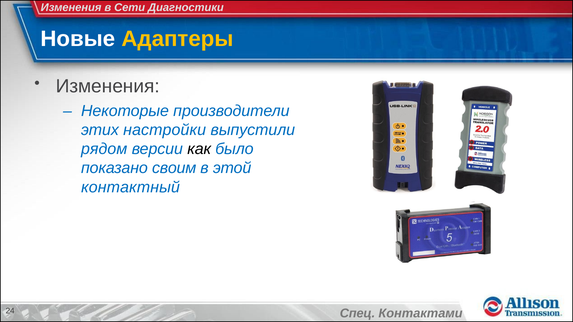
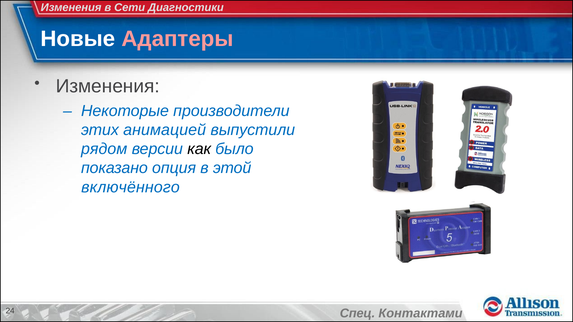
Адаптеры colour: yellow -> pink
настройки: настройки -> анимацией
своим: своим -> опция
контактный: контактный -> включённого
